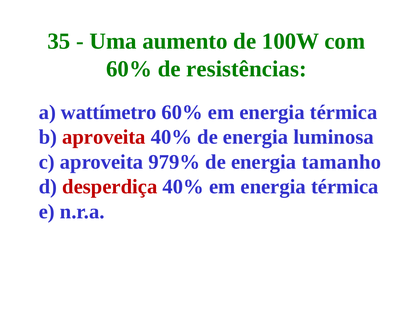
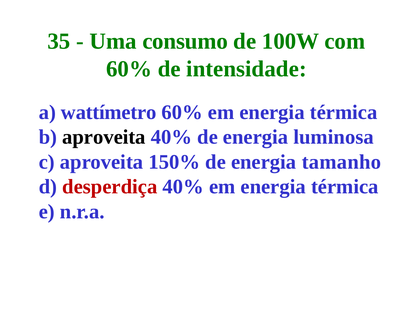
aumento: aumento -> consumo
resistências: resistências -> intensidade
aproveita at (104, 137) colour: red -> black
979%: 979% -> 150%
